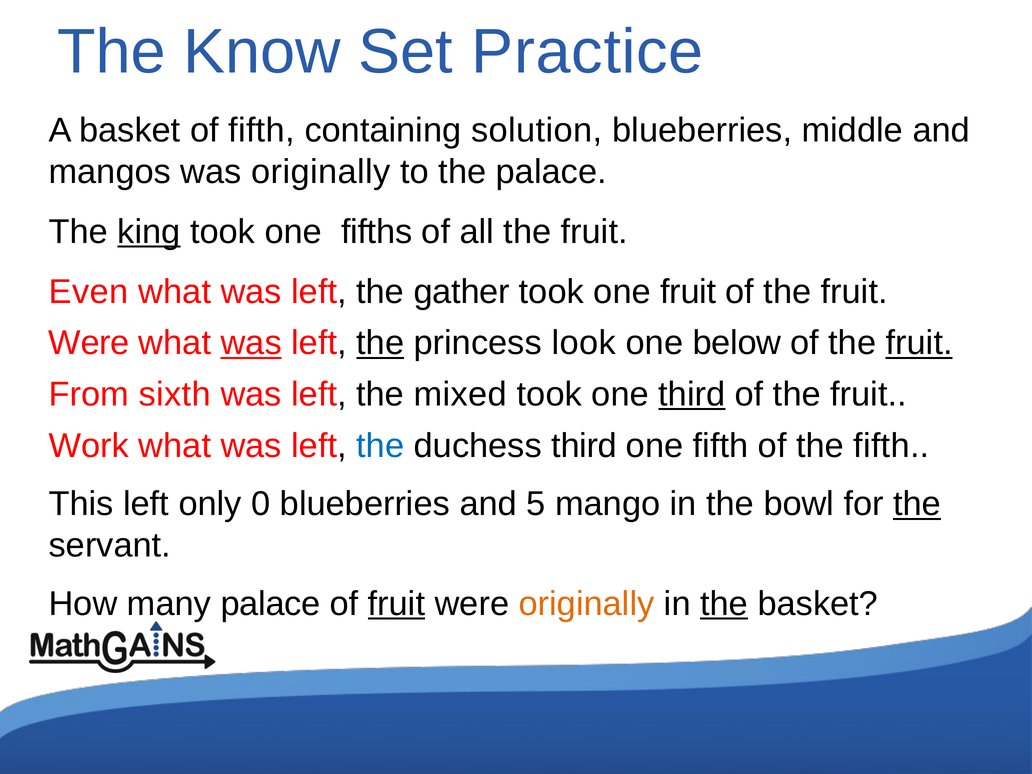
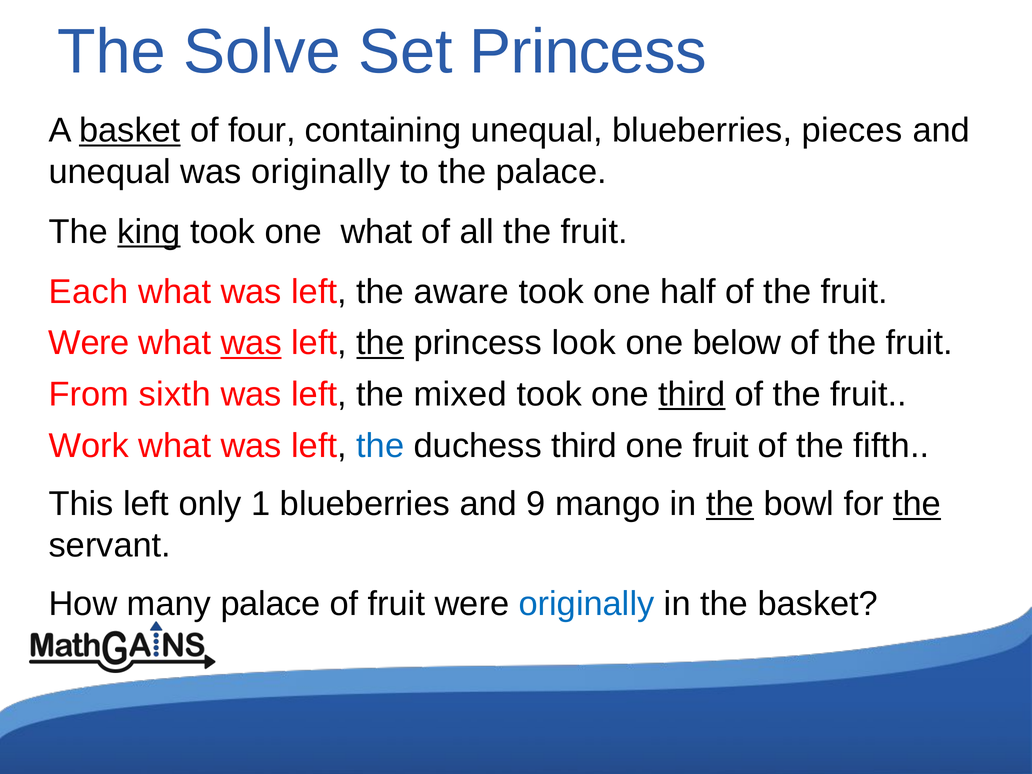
Know: Know -> Solve
Set Practice: Practice -> Princess
basket at (130, 131) underline: none -> present
of fifth: fifth -> four
containing solution: solution -> unequal
middle: middle -> pieces
mangos at (110, 172): mangos -> unequal
one fifths: fifths -> what
Even: Even -> Each
gather: gather -> aware
one fruit: fruit -> half
fruit at (919, 343) underline: present -> none
one fifth: fifth -> fruit
0: 0 -> 1
5: 5 -> 9
the at (730, 504) underline: none -> present
fruit at (397, 604) underline: present -> none
originally at (587, 604) colour: orange -> blue
the at (724, 604) underline: present -> none
